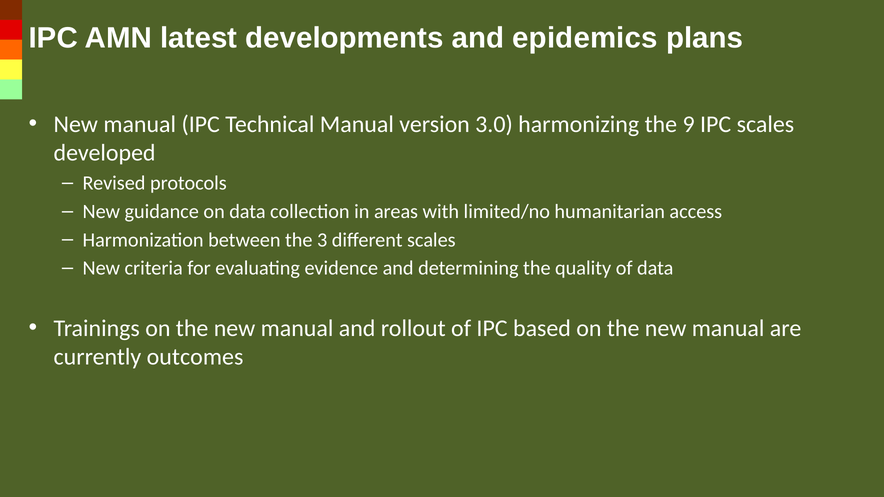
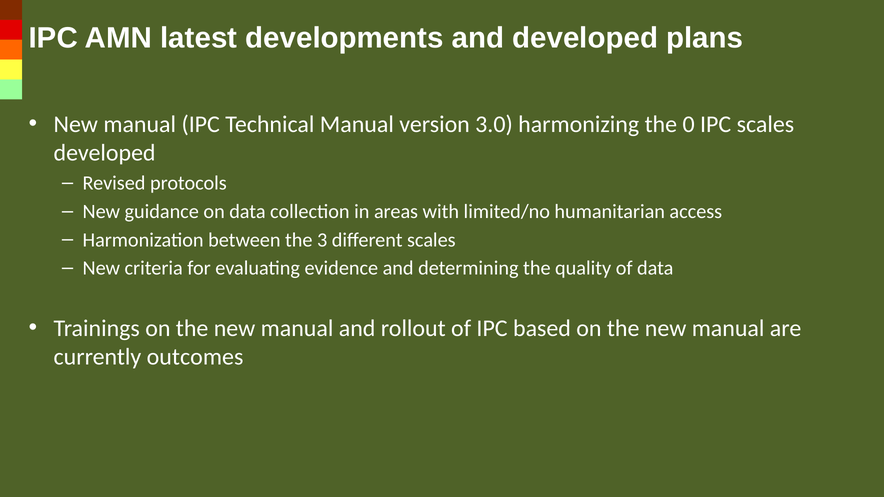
and epidemics: epidemics -> developed
9: 9 -> 0
